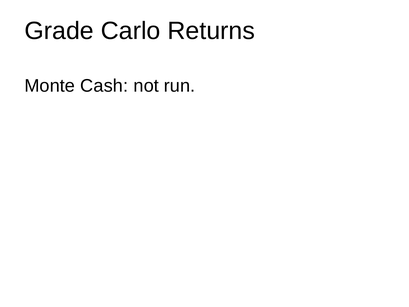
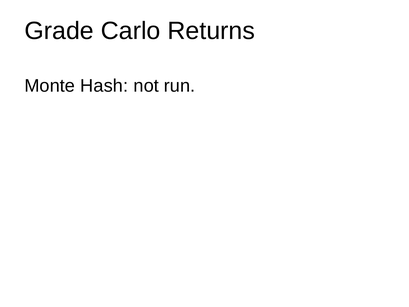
Cash: Cash -> Hash
